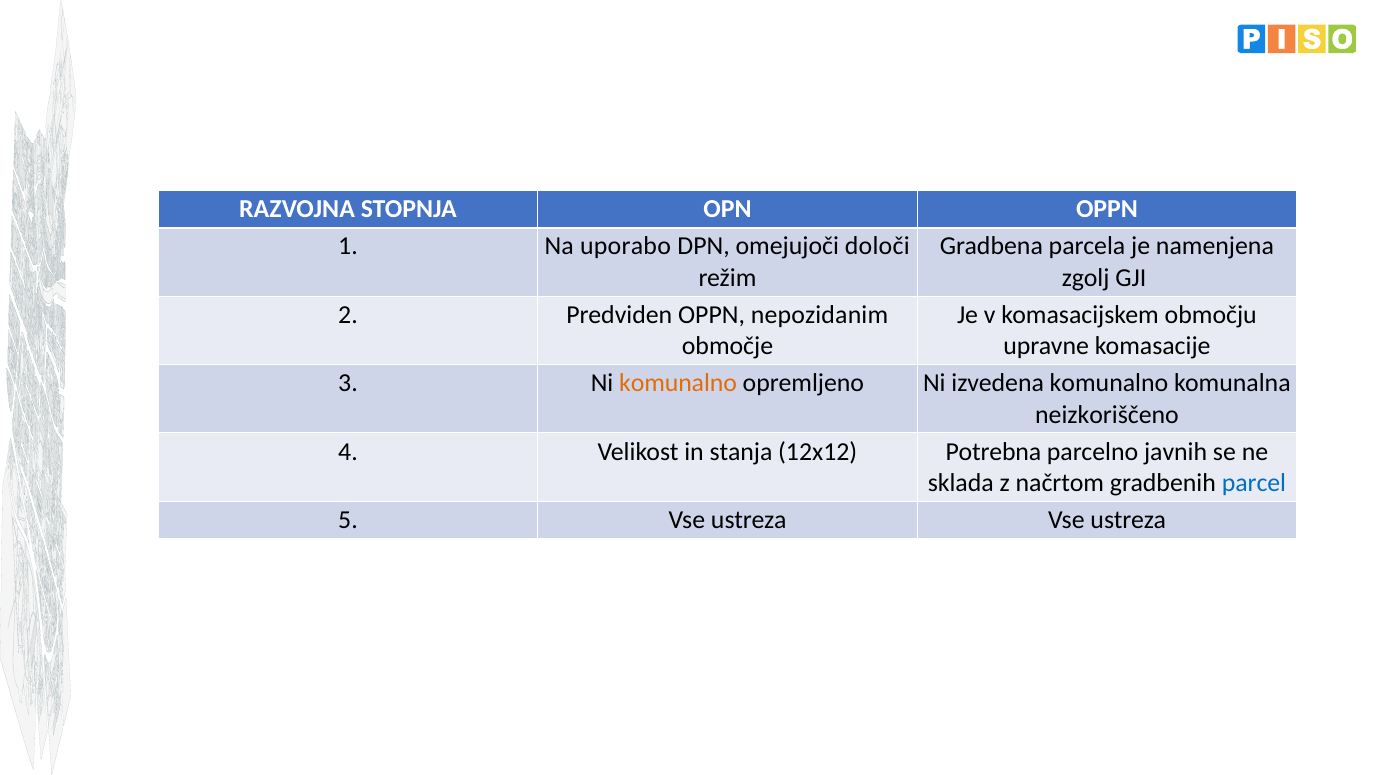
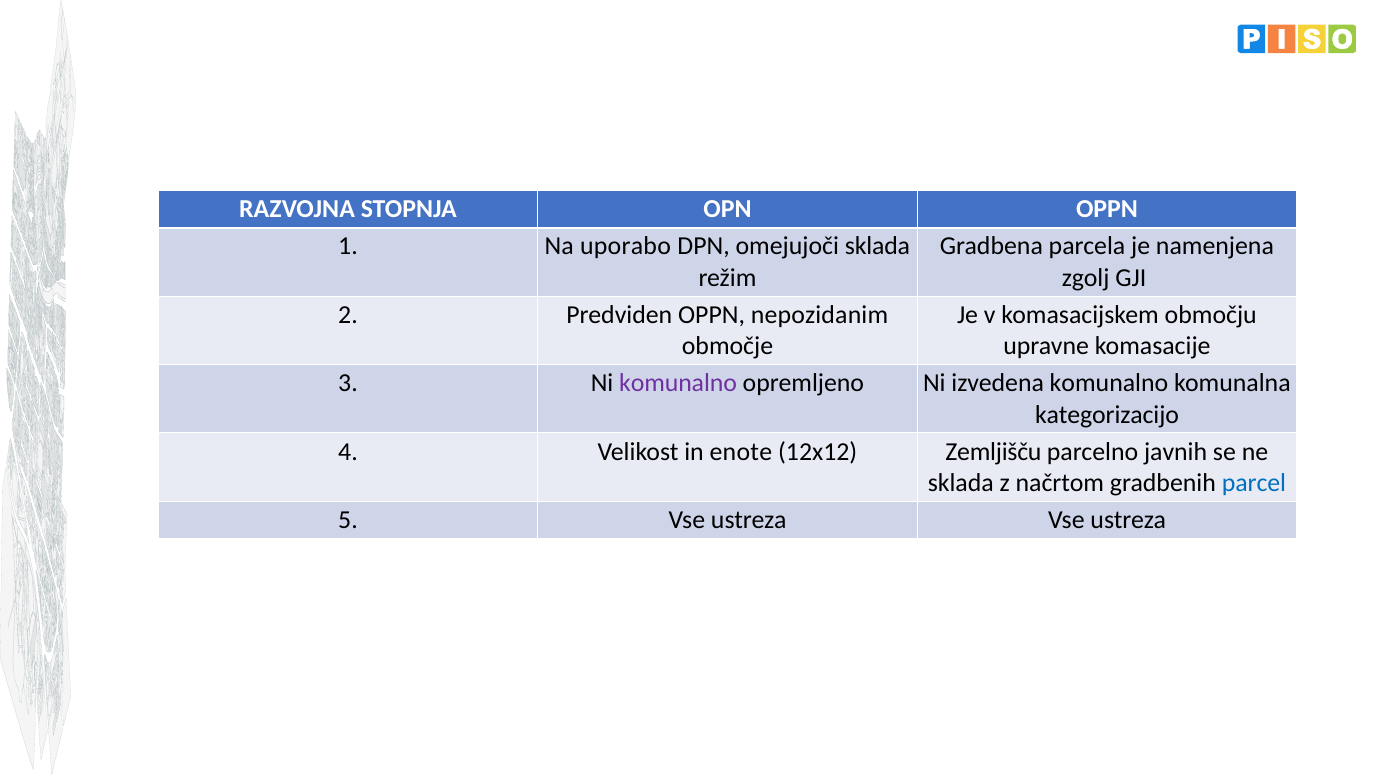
omejujoči določi: določi -> sklada
komunalno at (678, 383) colour: orange -> purple
neizkoriščeno: neizkoriščeno -> kategorizacijo
stanja: stanja -> enote
Potrebna: Potrebna -> Zemljišču
